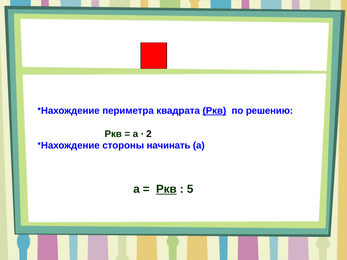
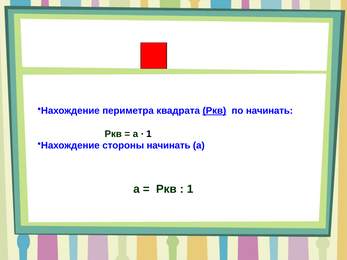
по решению: решению -> начинать
2 at (149, 134): 2 -> 1
Ркв at (166, 189) underline: present -> none
5 at (190, 189): 5 -> 1
